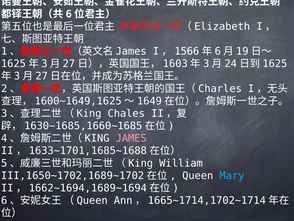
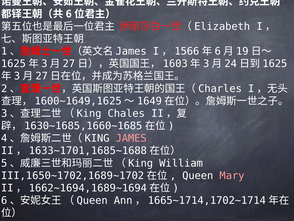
Mary colour: light blue -> pink
